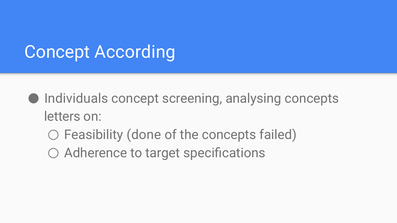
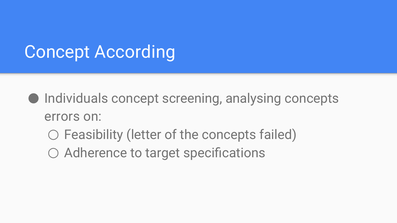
letters: letters -> errors
done: done -> letter
